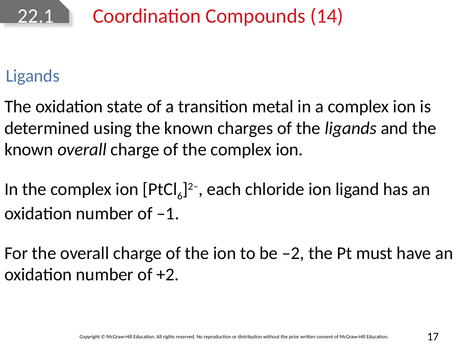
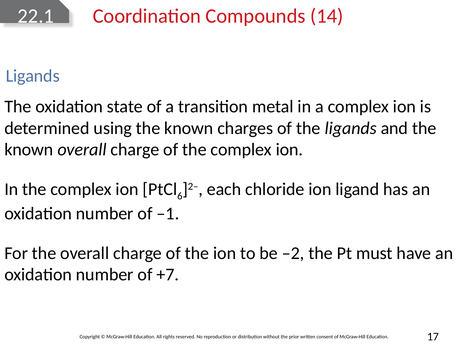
+2: +2 -> +7
